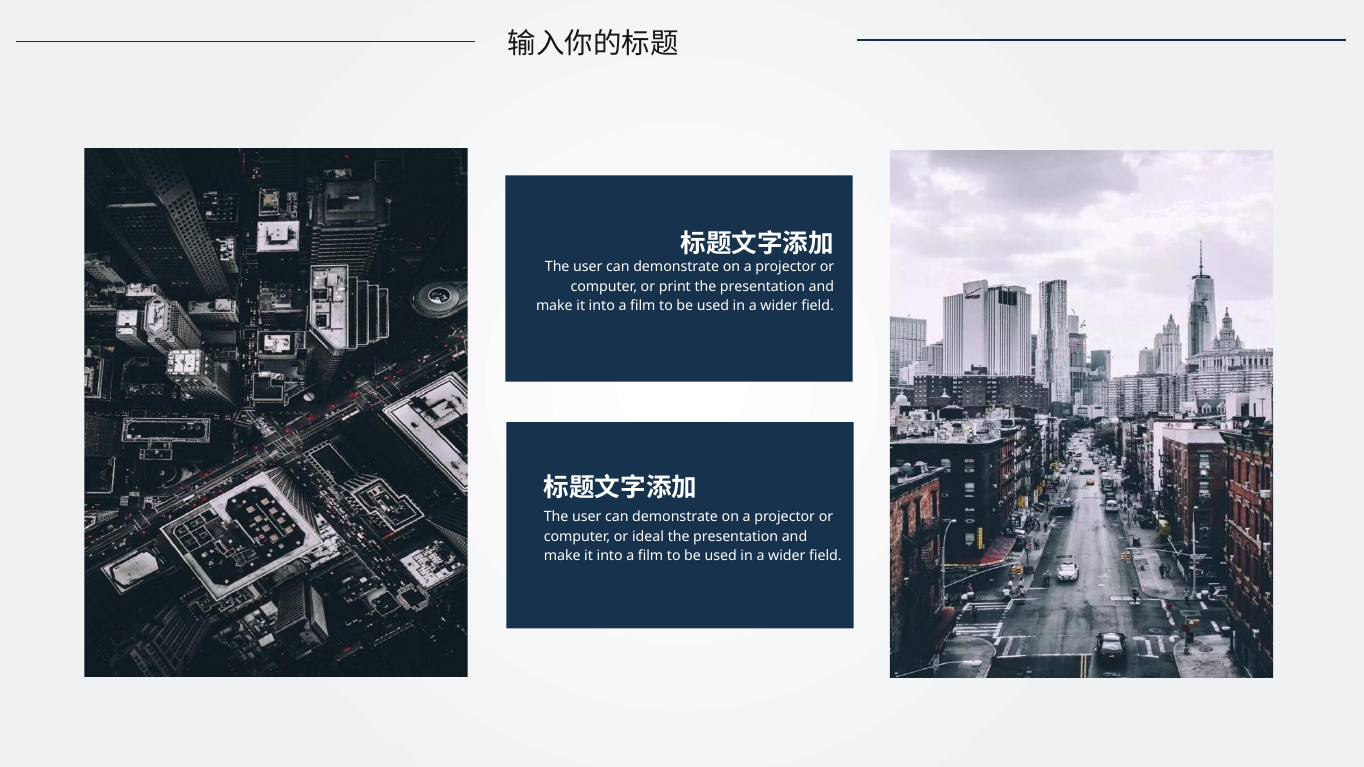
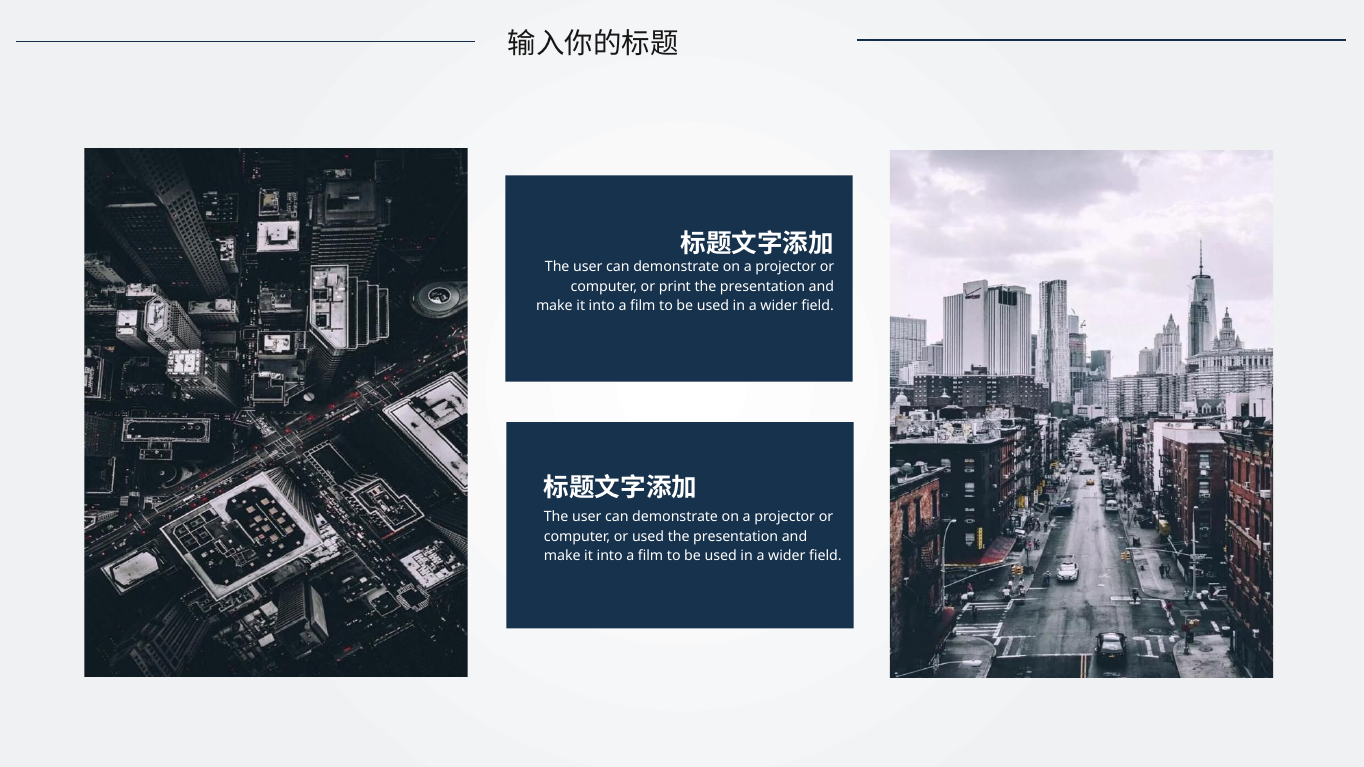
or ideal: ideal -> used
